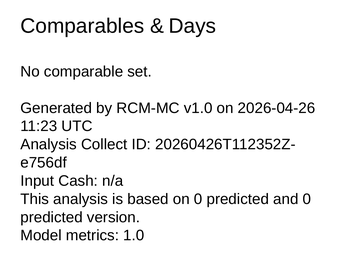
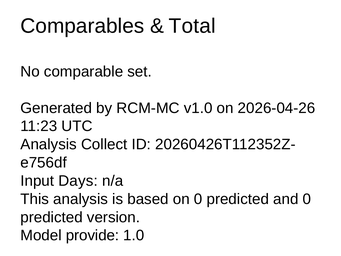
Days: Days -> Total
Cash: Cash -> Days
metrics: metrics -> provide
